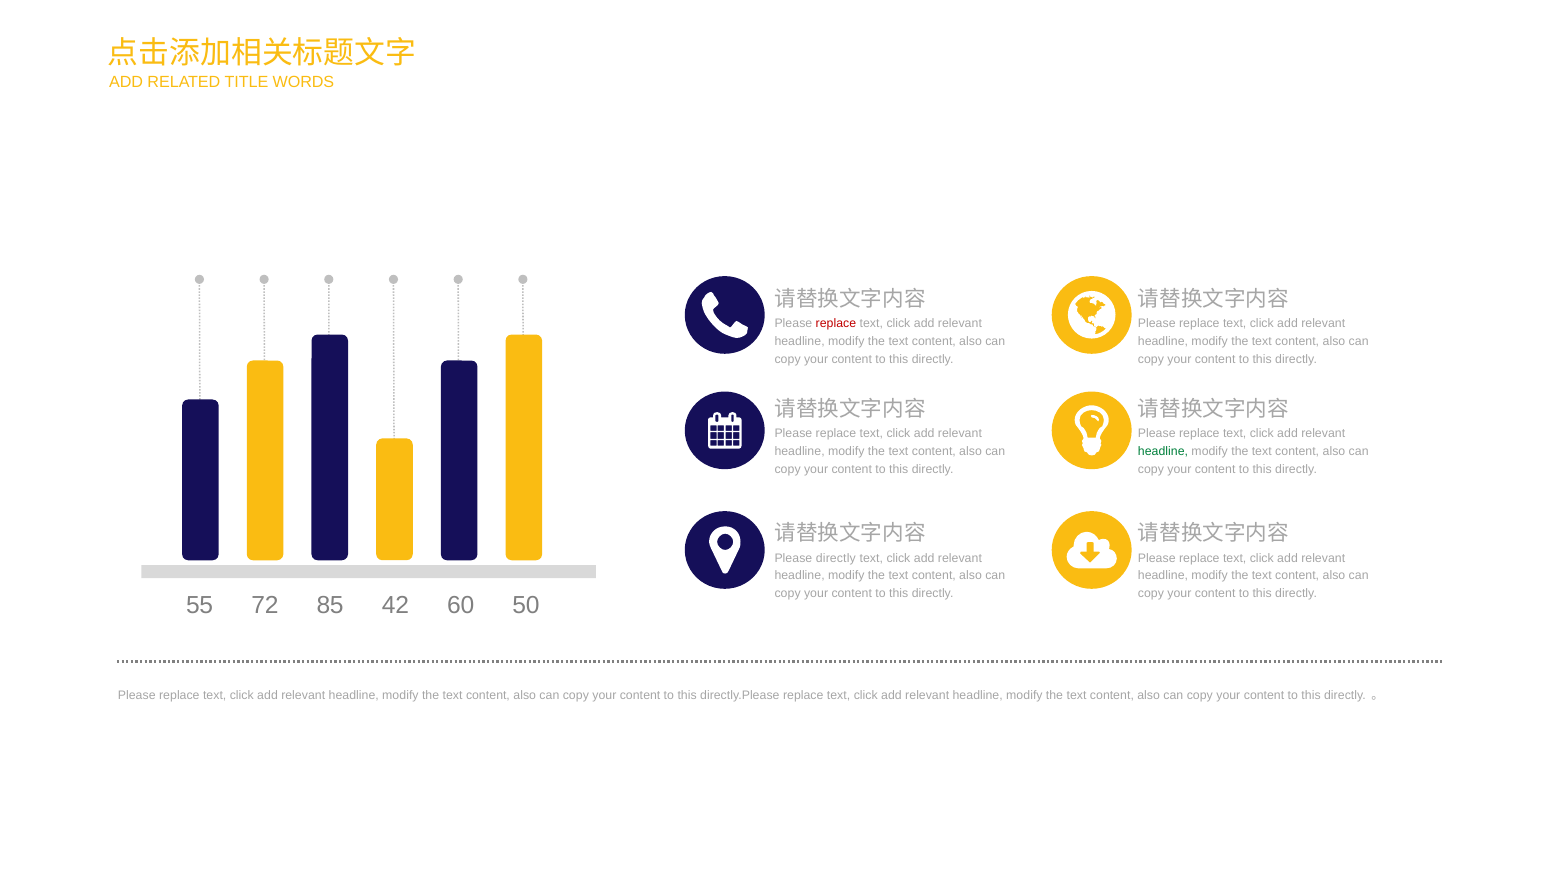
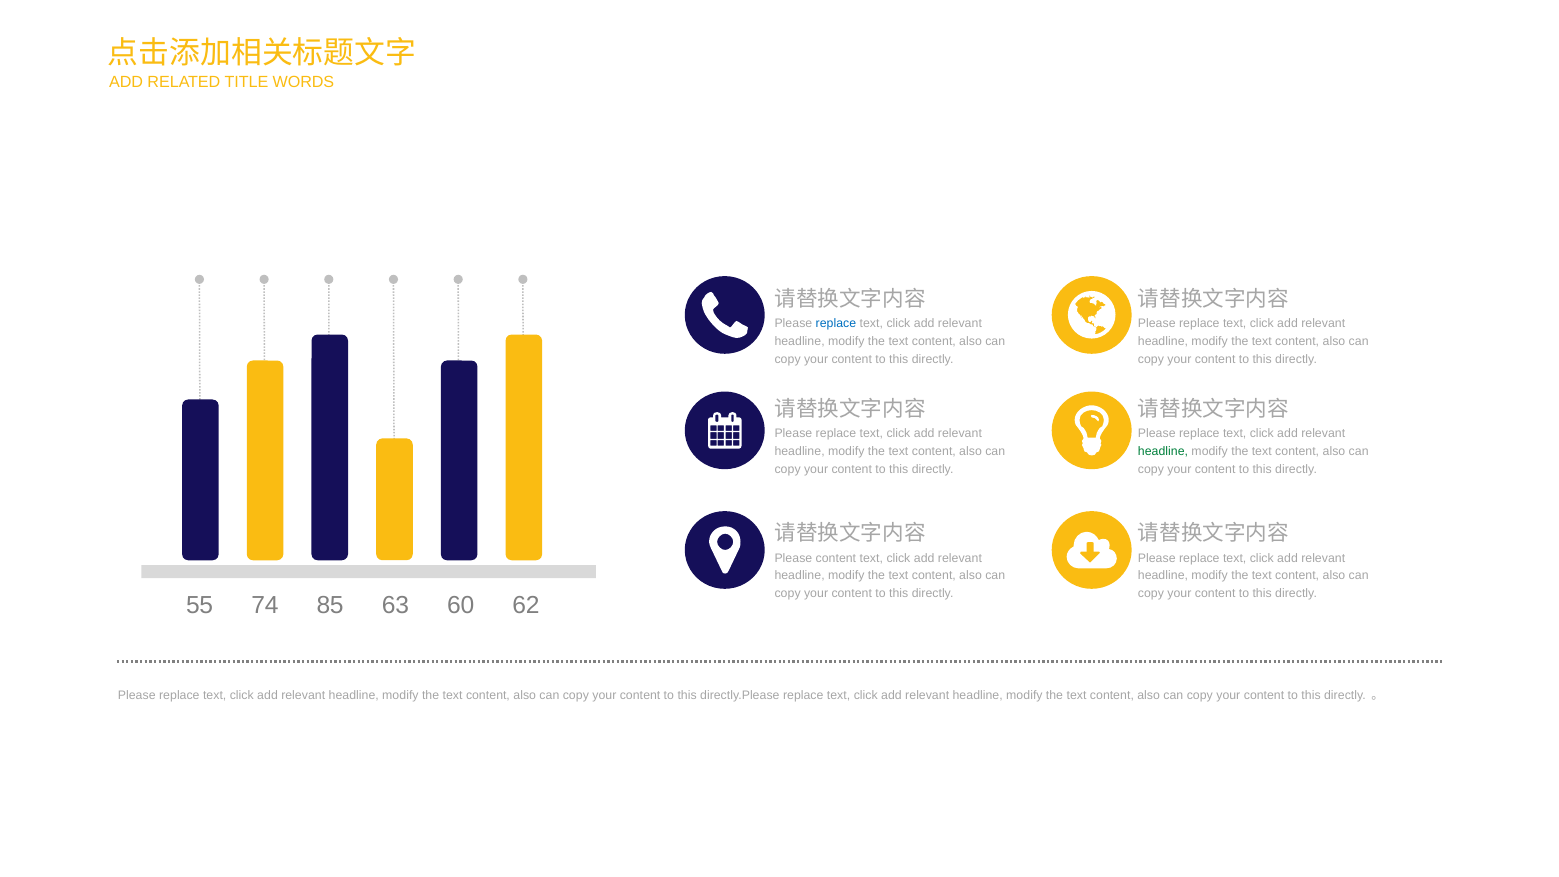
replace at (836, 324) colour: red -> blue
Please directly: directly -> content
72: 72 -> 74
42: 42 -> 63
50: 50 -> 62
